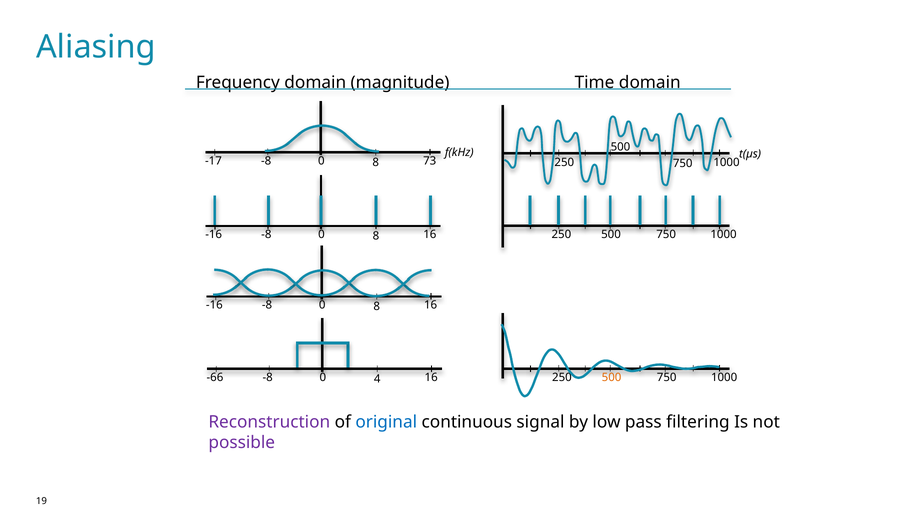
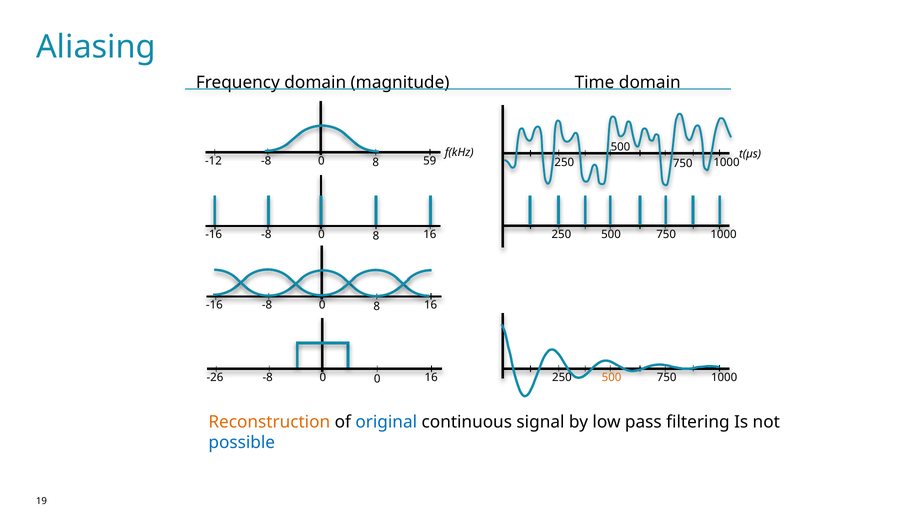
-17: -17 -> -12
73: 73 -> 59
-66: -66 -> -26
0 4: 4 -> 0
Reconstruction colour: purple -> orange
possible colour: purple -> blue
